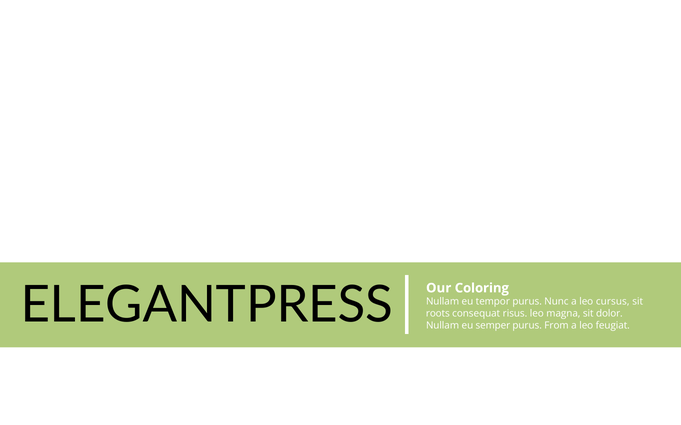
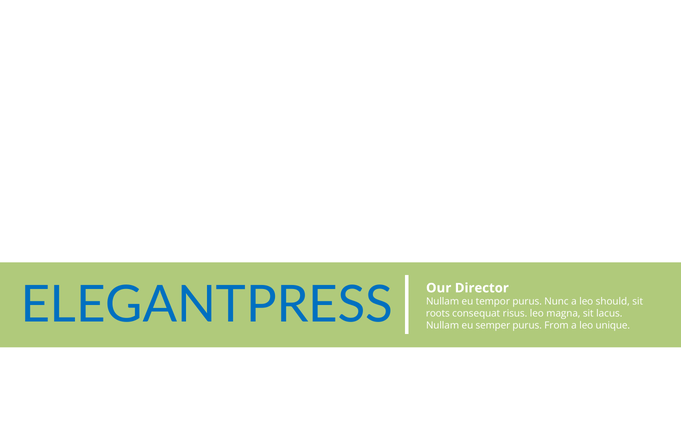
ELEGANTPRESS colour: black -> blue
Coloring: Coloring -> Director
cursus: cursus -> should
dolor: dolor -> lacus
feugiat: feugiat -> unique
